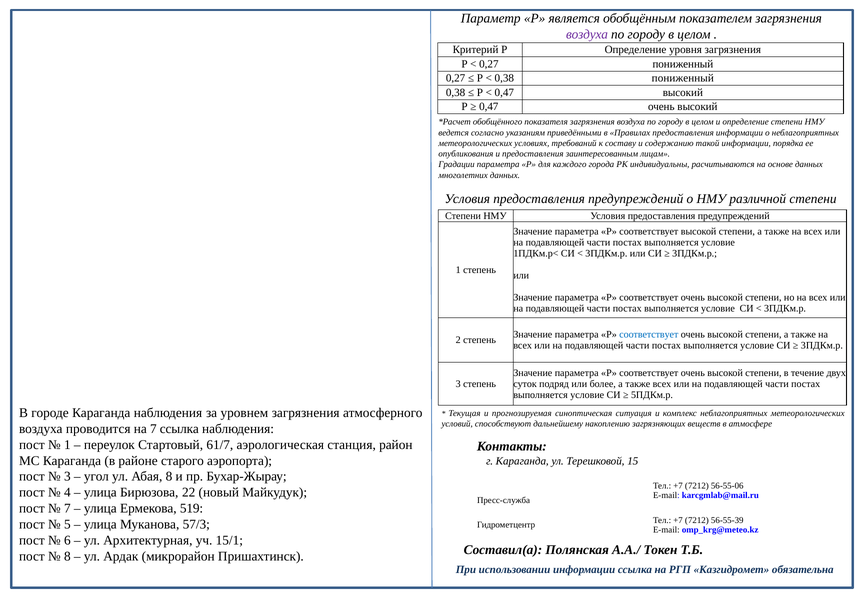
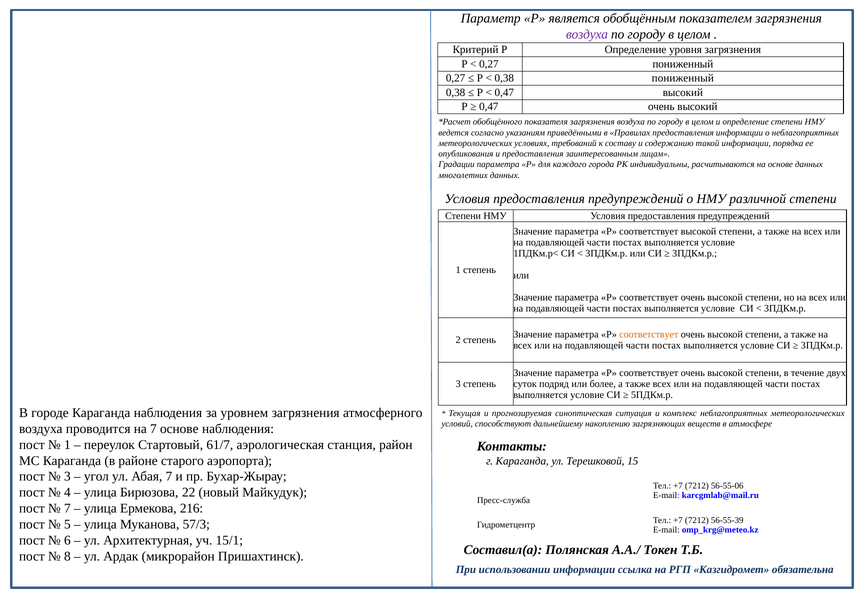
соответствует at (649, 335) colour: blue -> orange
7 ссылка: ссылка -> основе
Абая 8: 8 -> 7
519: 519 -> 216
